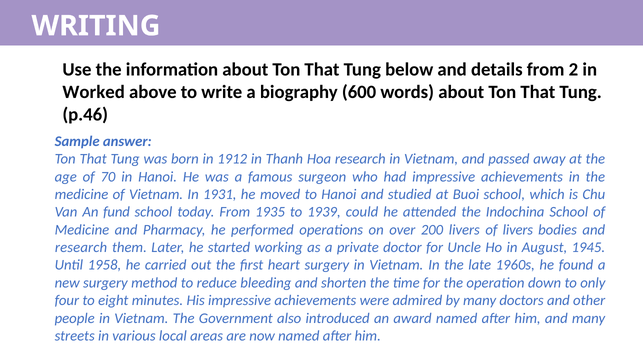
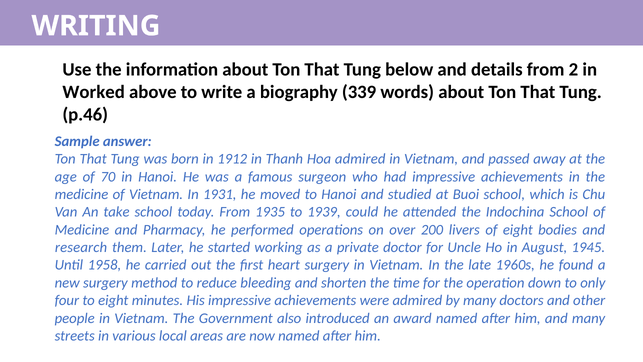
600: 600 -> 339
Hoa research: research -> admired
fund: fund -> take
of livers: livers -> eight
